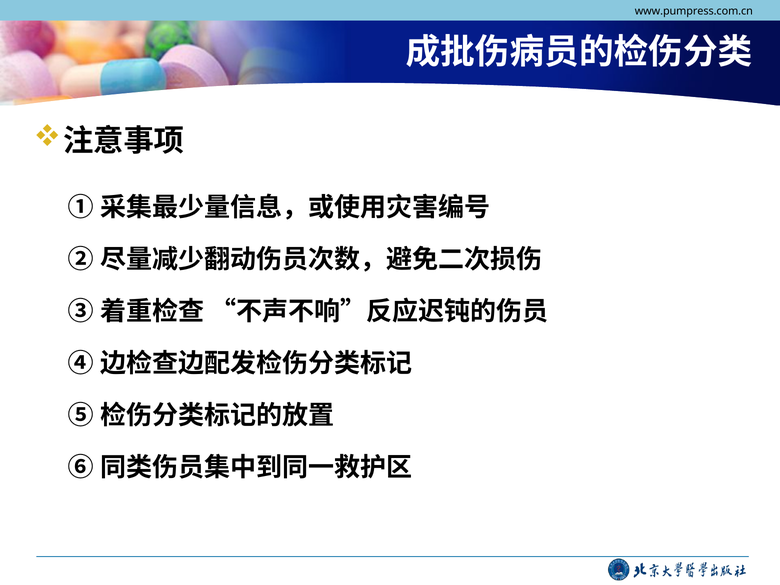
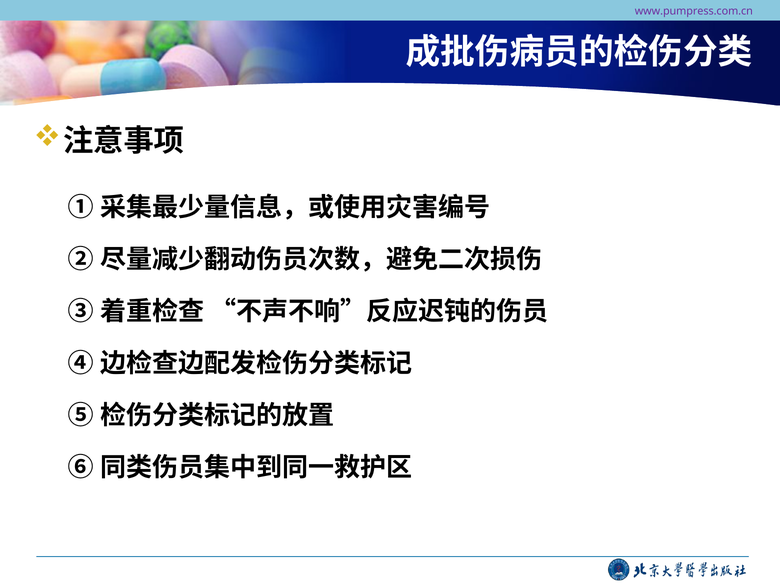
www.pumpress.com.cn colour: black -> purple
